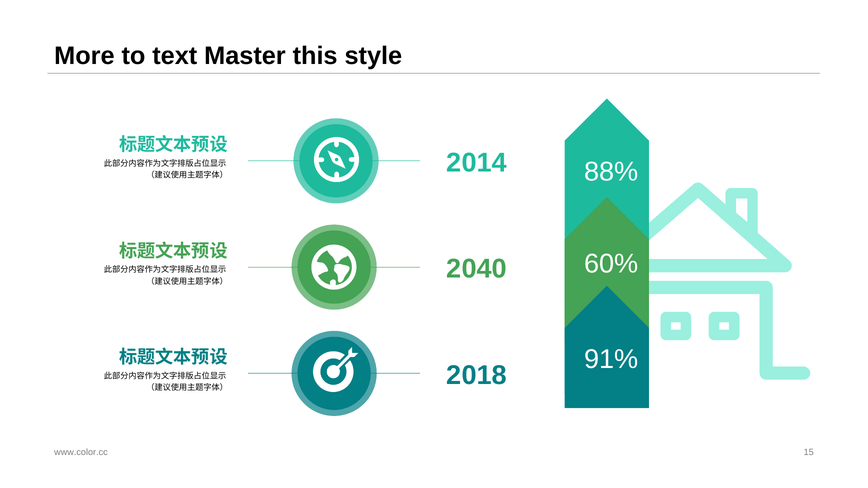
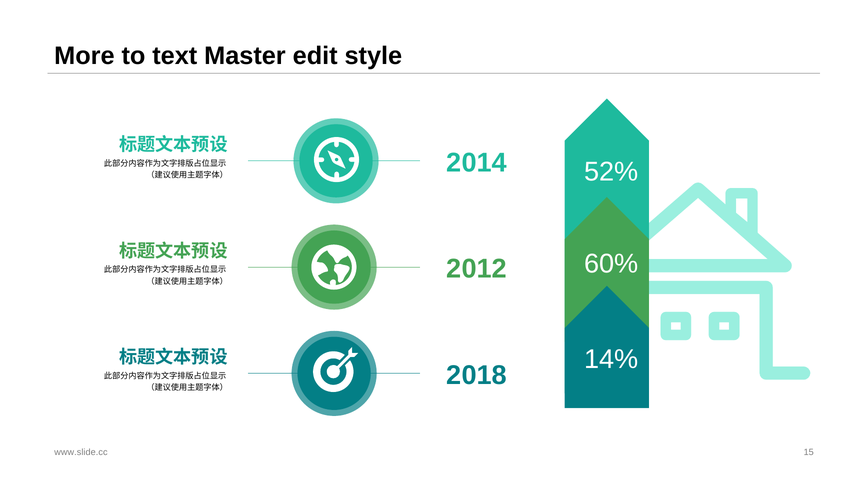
this: this -> edit
88%: 88% -> 52%
2040: 2040 -> 2012
91%: 91% -> 14%
www.color.cc: www.color.cc -> www.slide.cc
